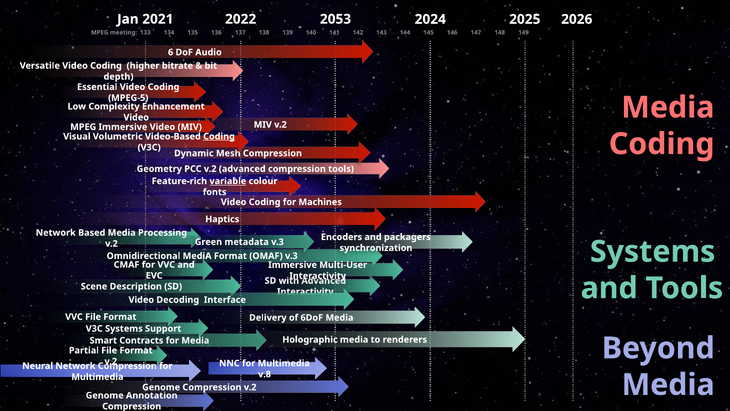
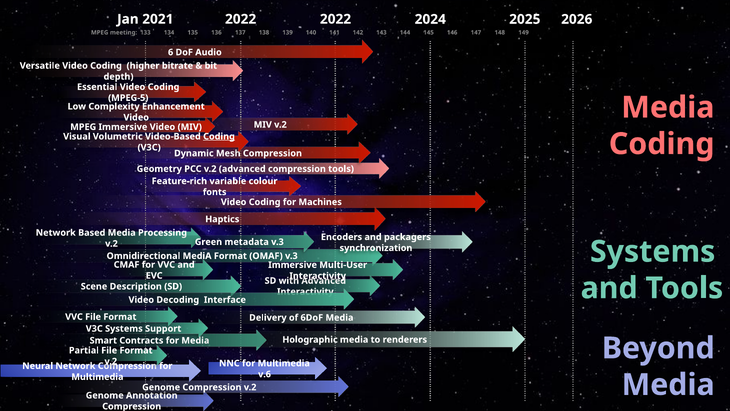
2022 2053: 2053 -> 2022
variable underline: present -> none
v.8: v.8 -> v.6
